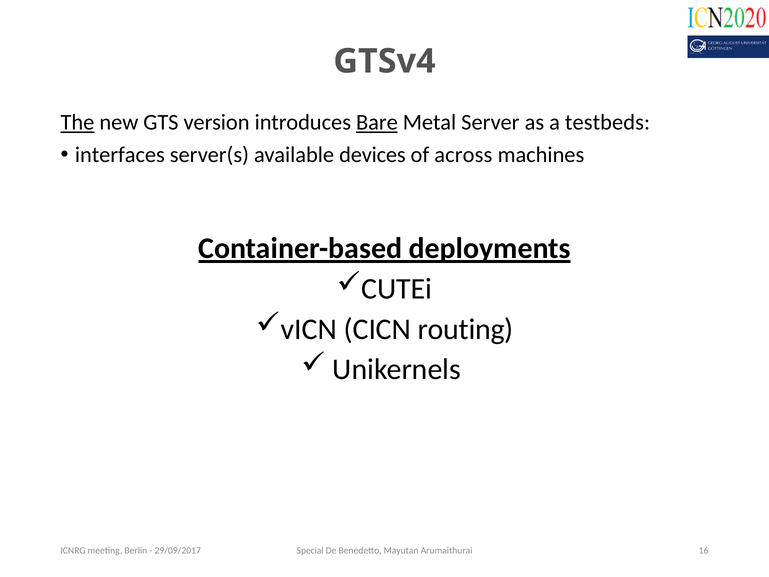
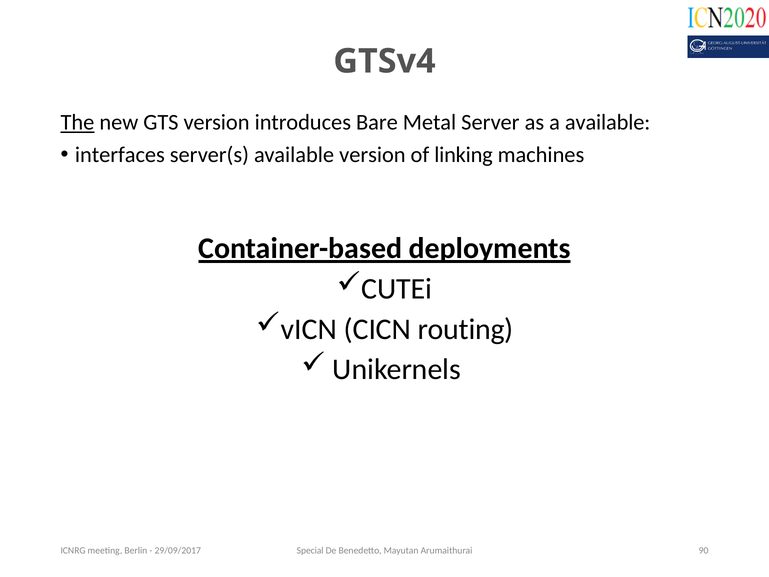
Bare underline: present -> none
a testbeds: testbeds -> available
available devices: devices -> version
across: across -> linking
16: 16 -> 90
